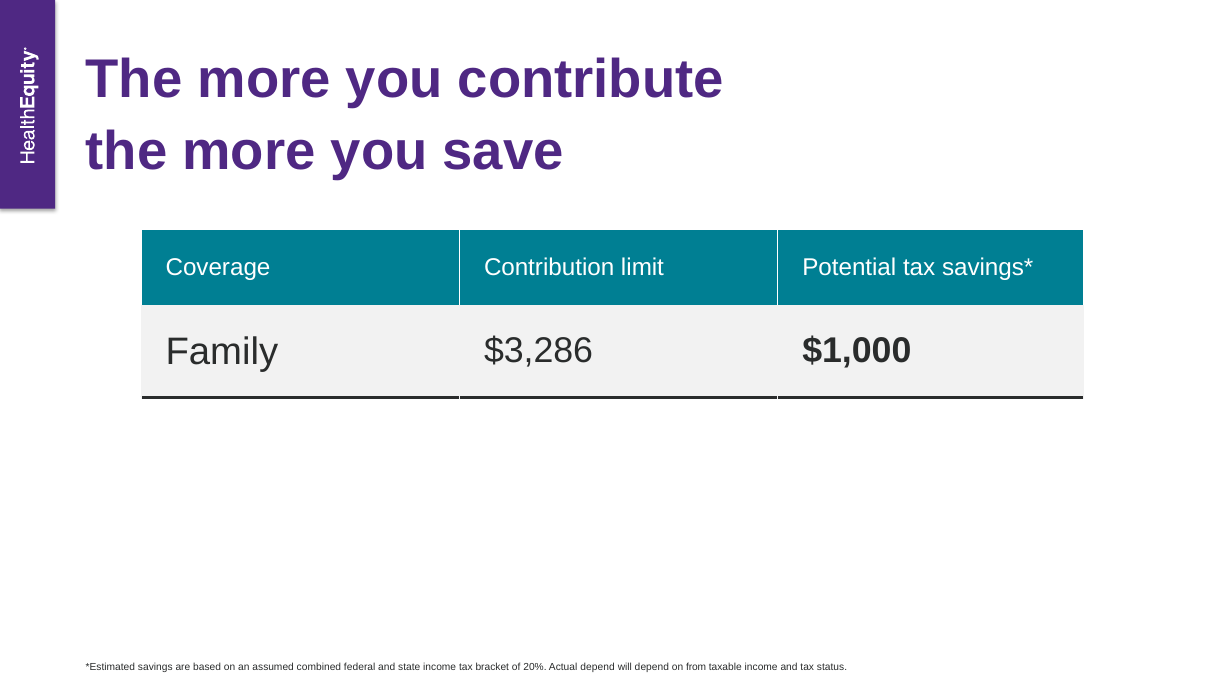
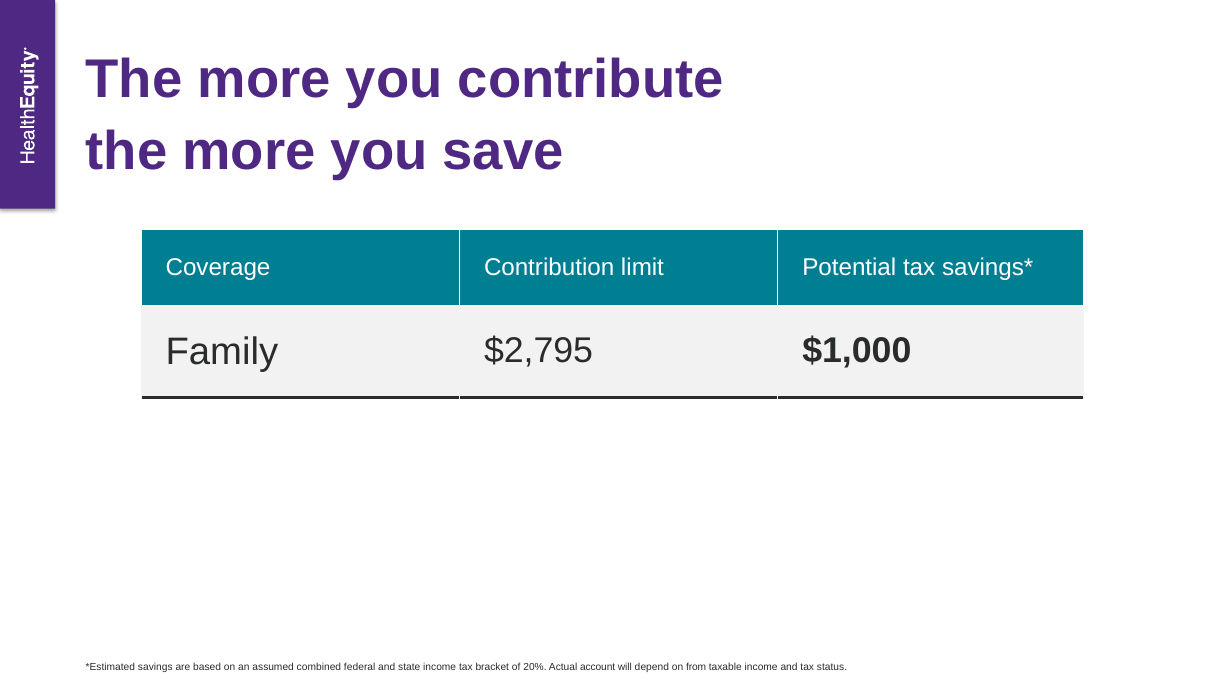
$3,286: $3,286 -> $2,795
Actual depend: depend -> account
